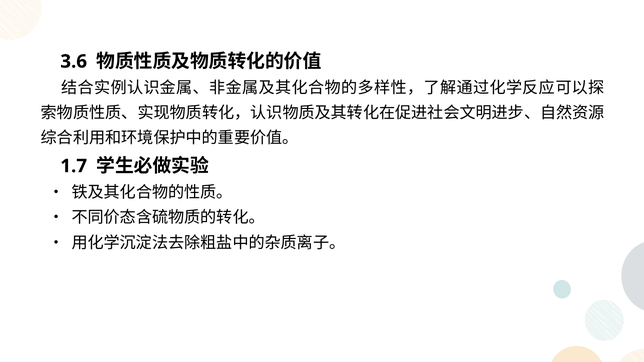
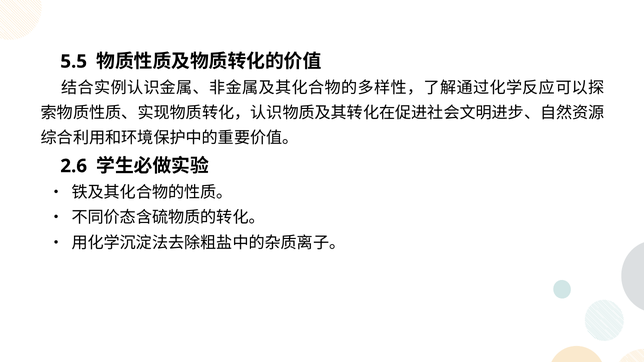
3.6: 3.6 -> 5.5
1.7: 1.7 -> 2.6
